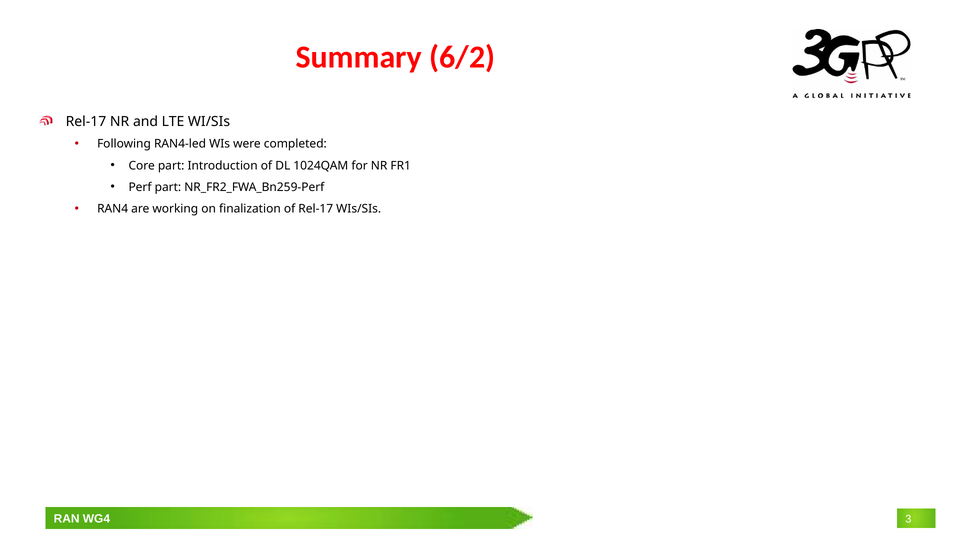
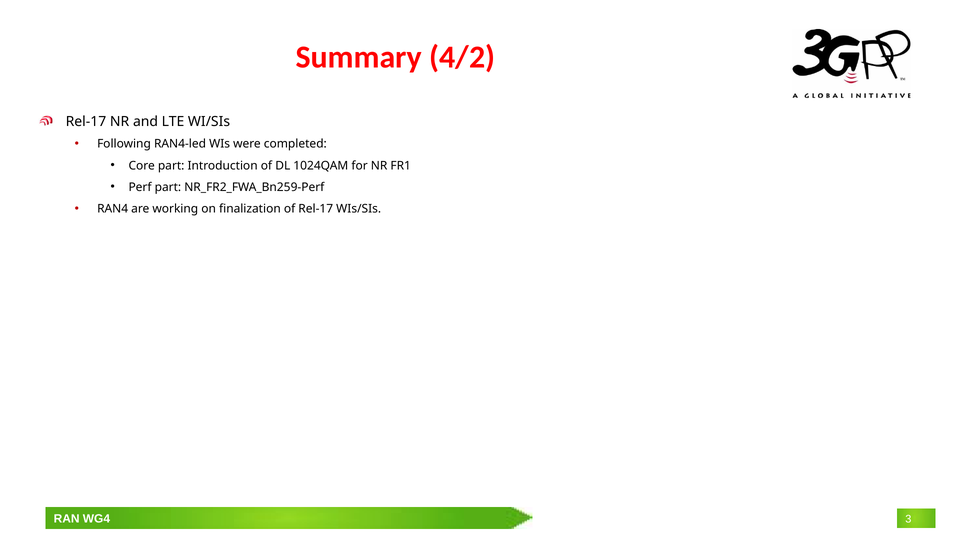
6/2: 6/2 -> 4/2
